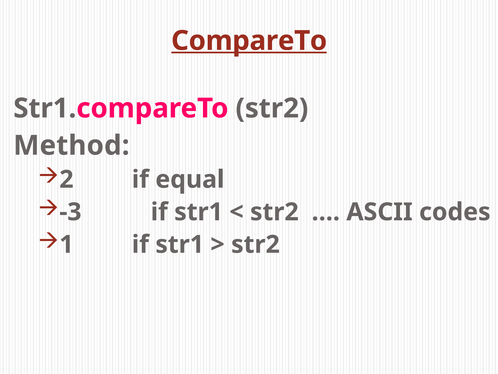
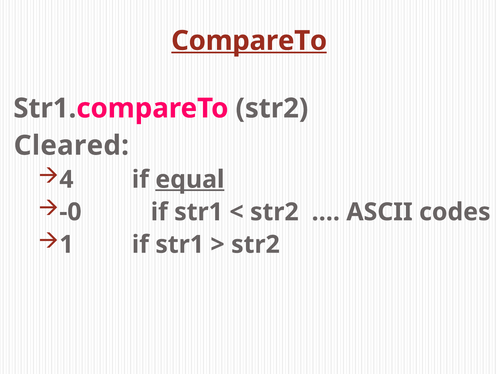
Method: Method -> Cleared
2: 2 -> 4
equal underline: none -> present
-3: -3 -> -0
